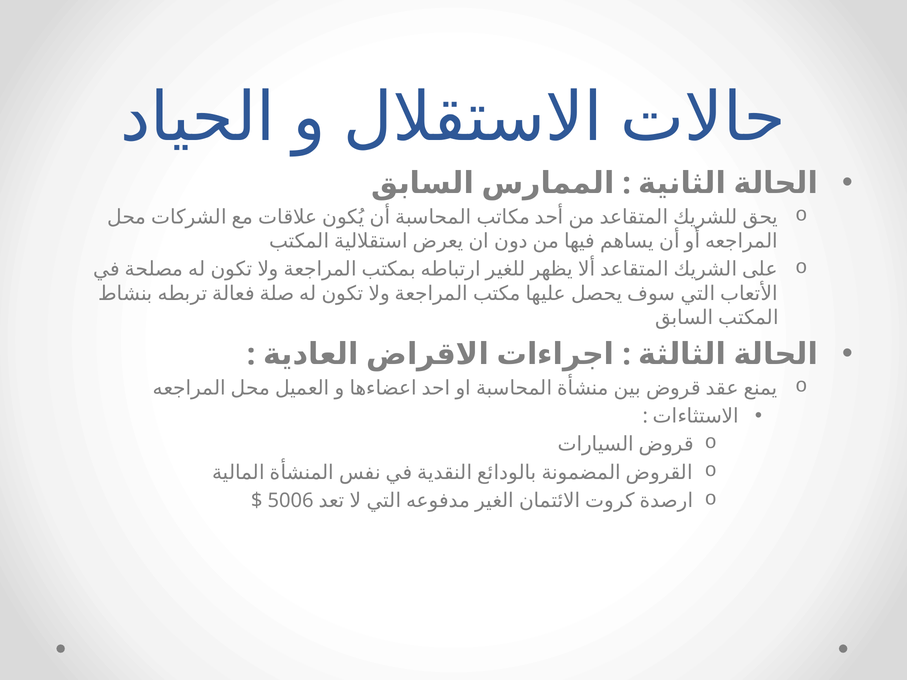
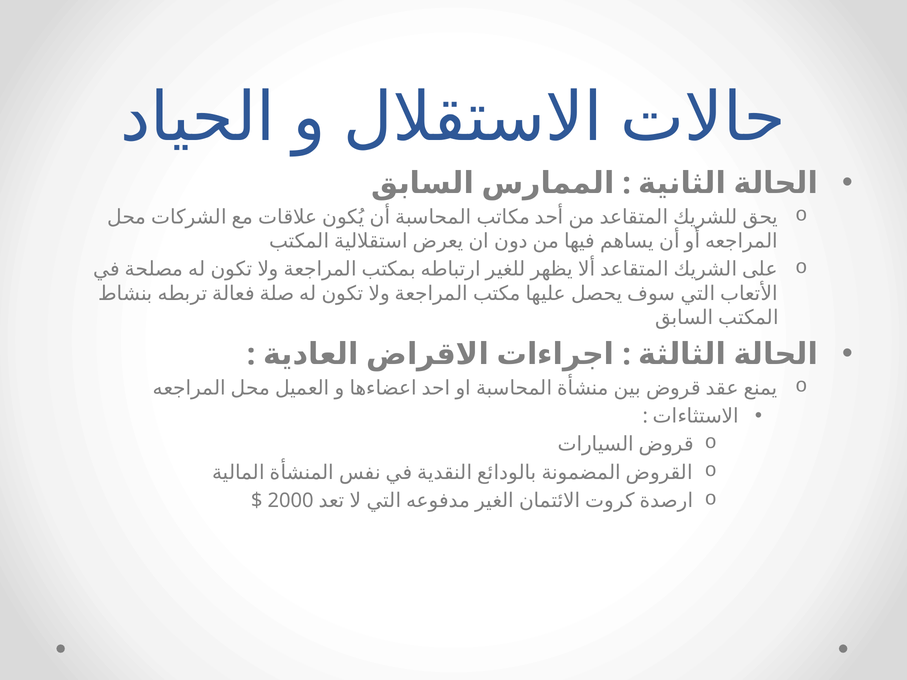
5006: 5006 -> 2000
